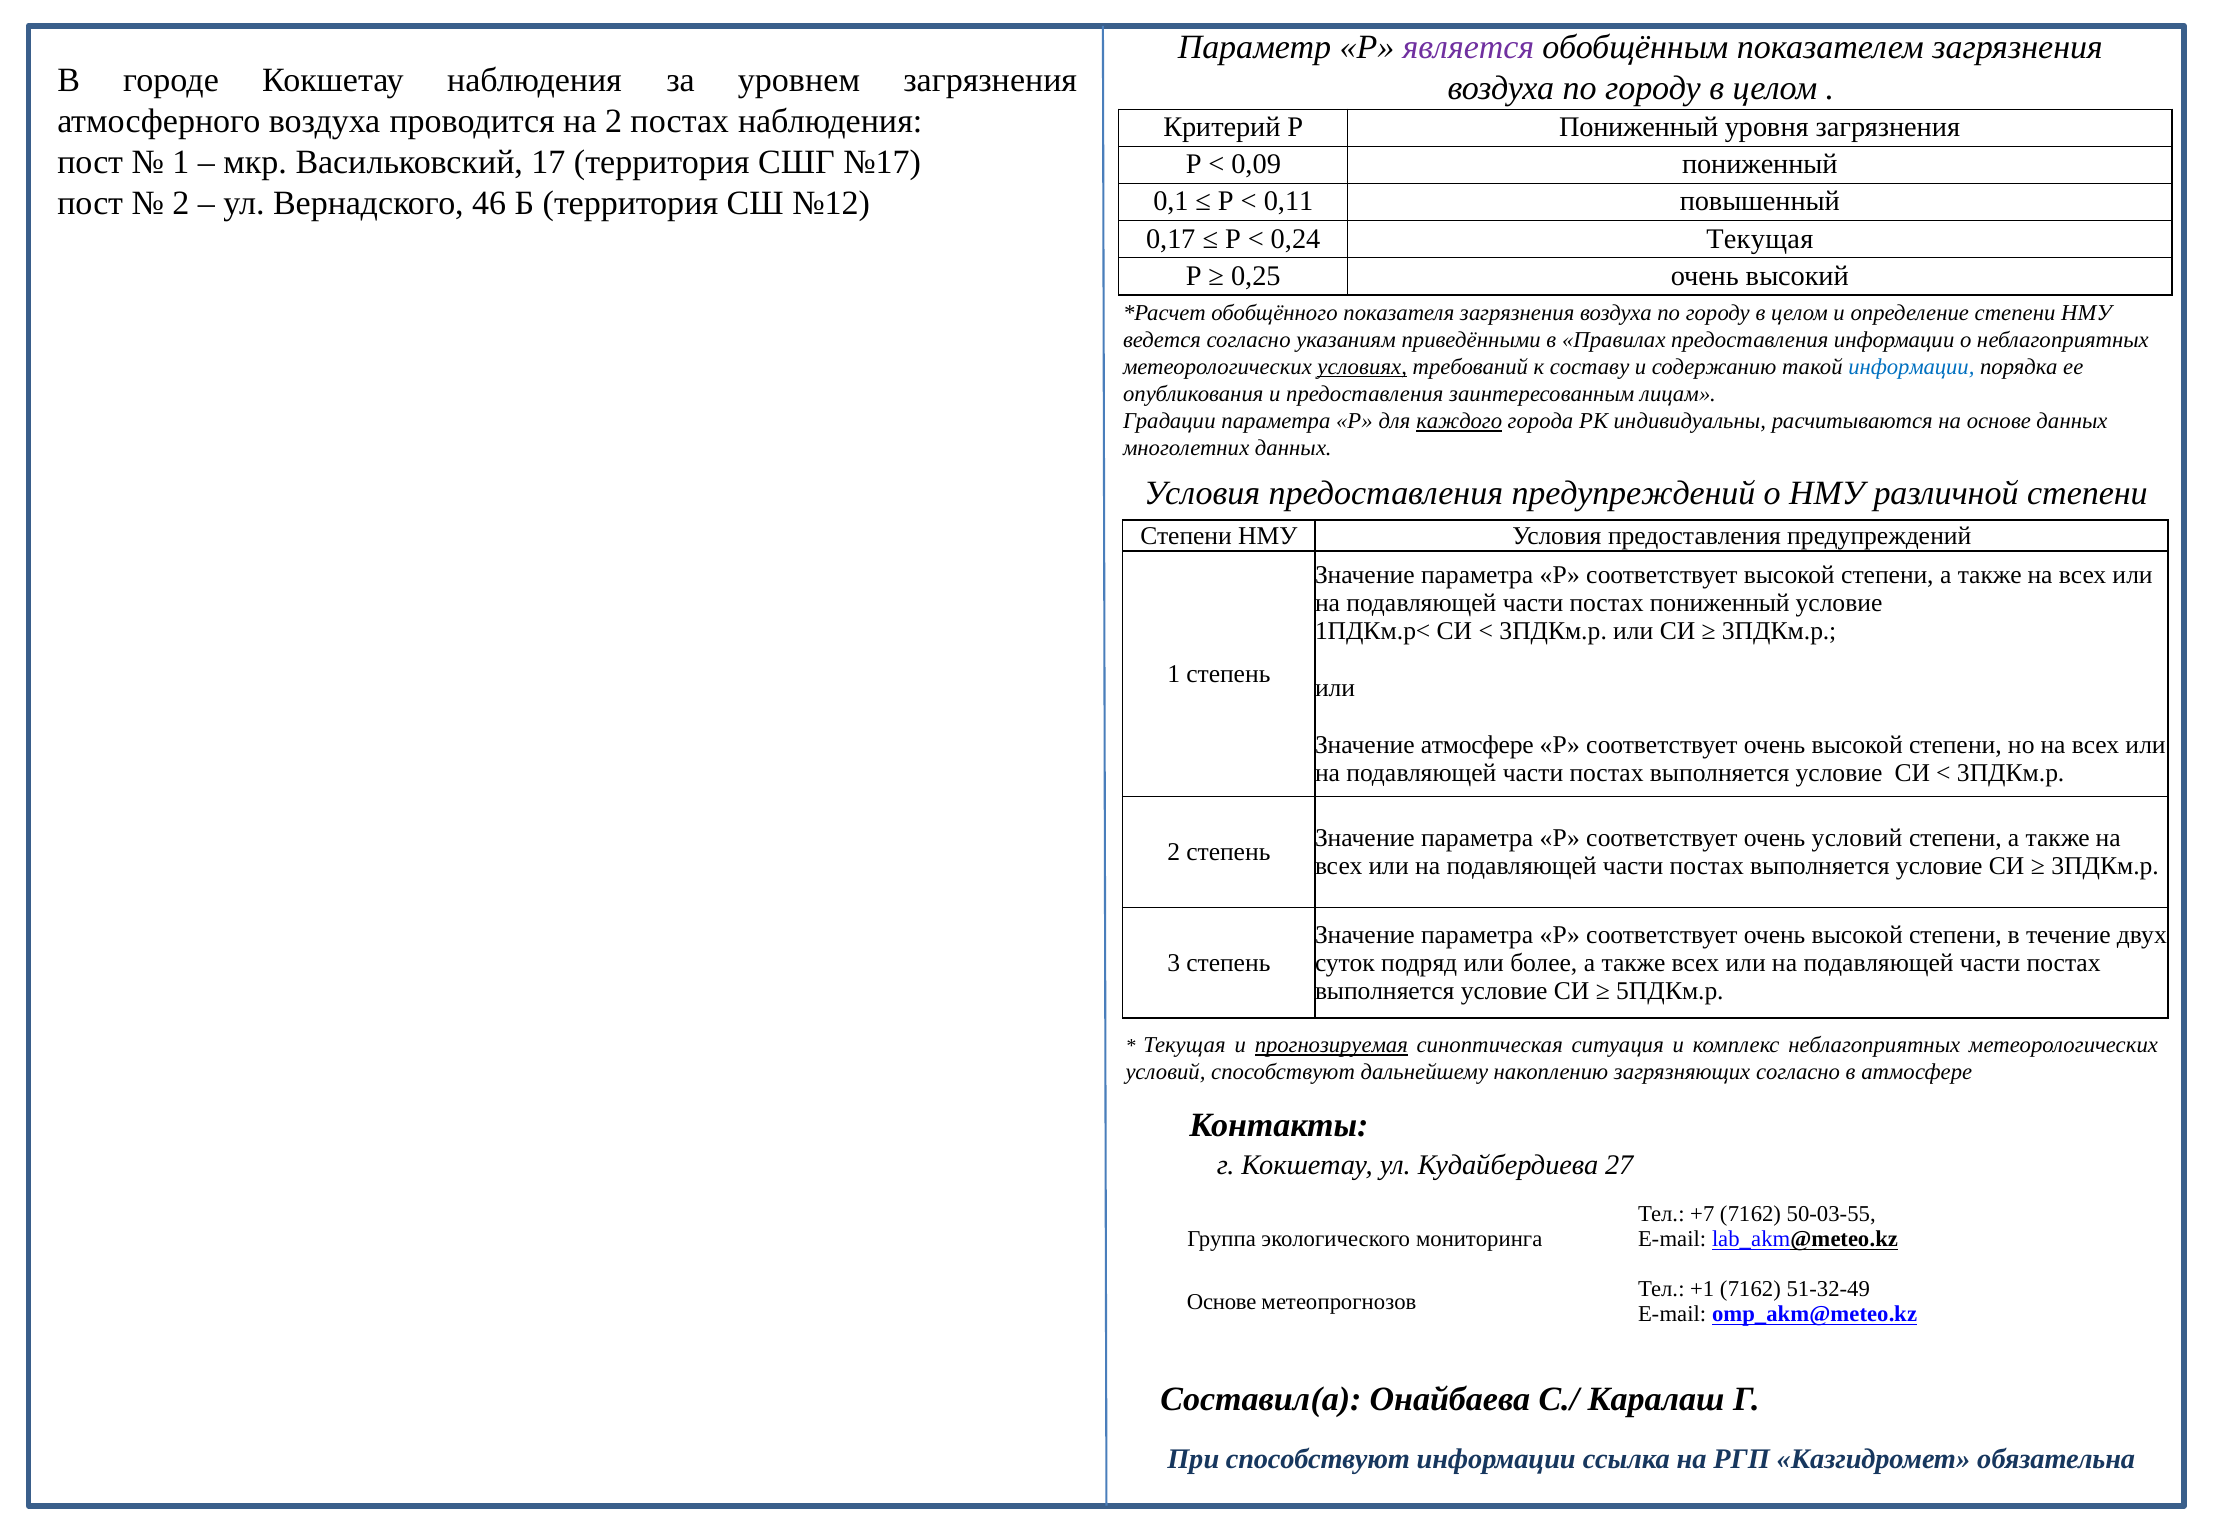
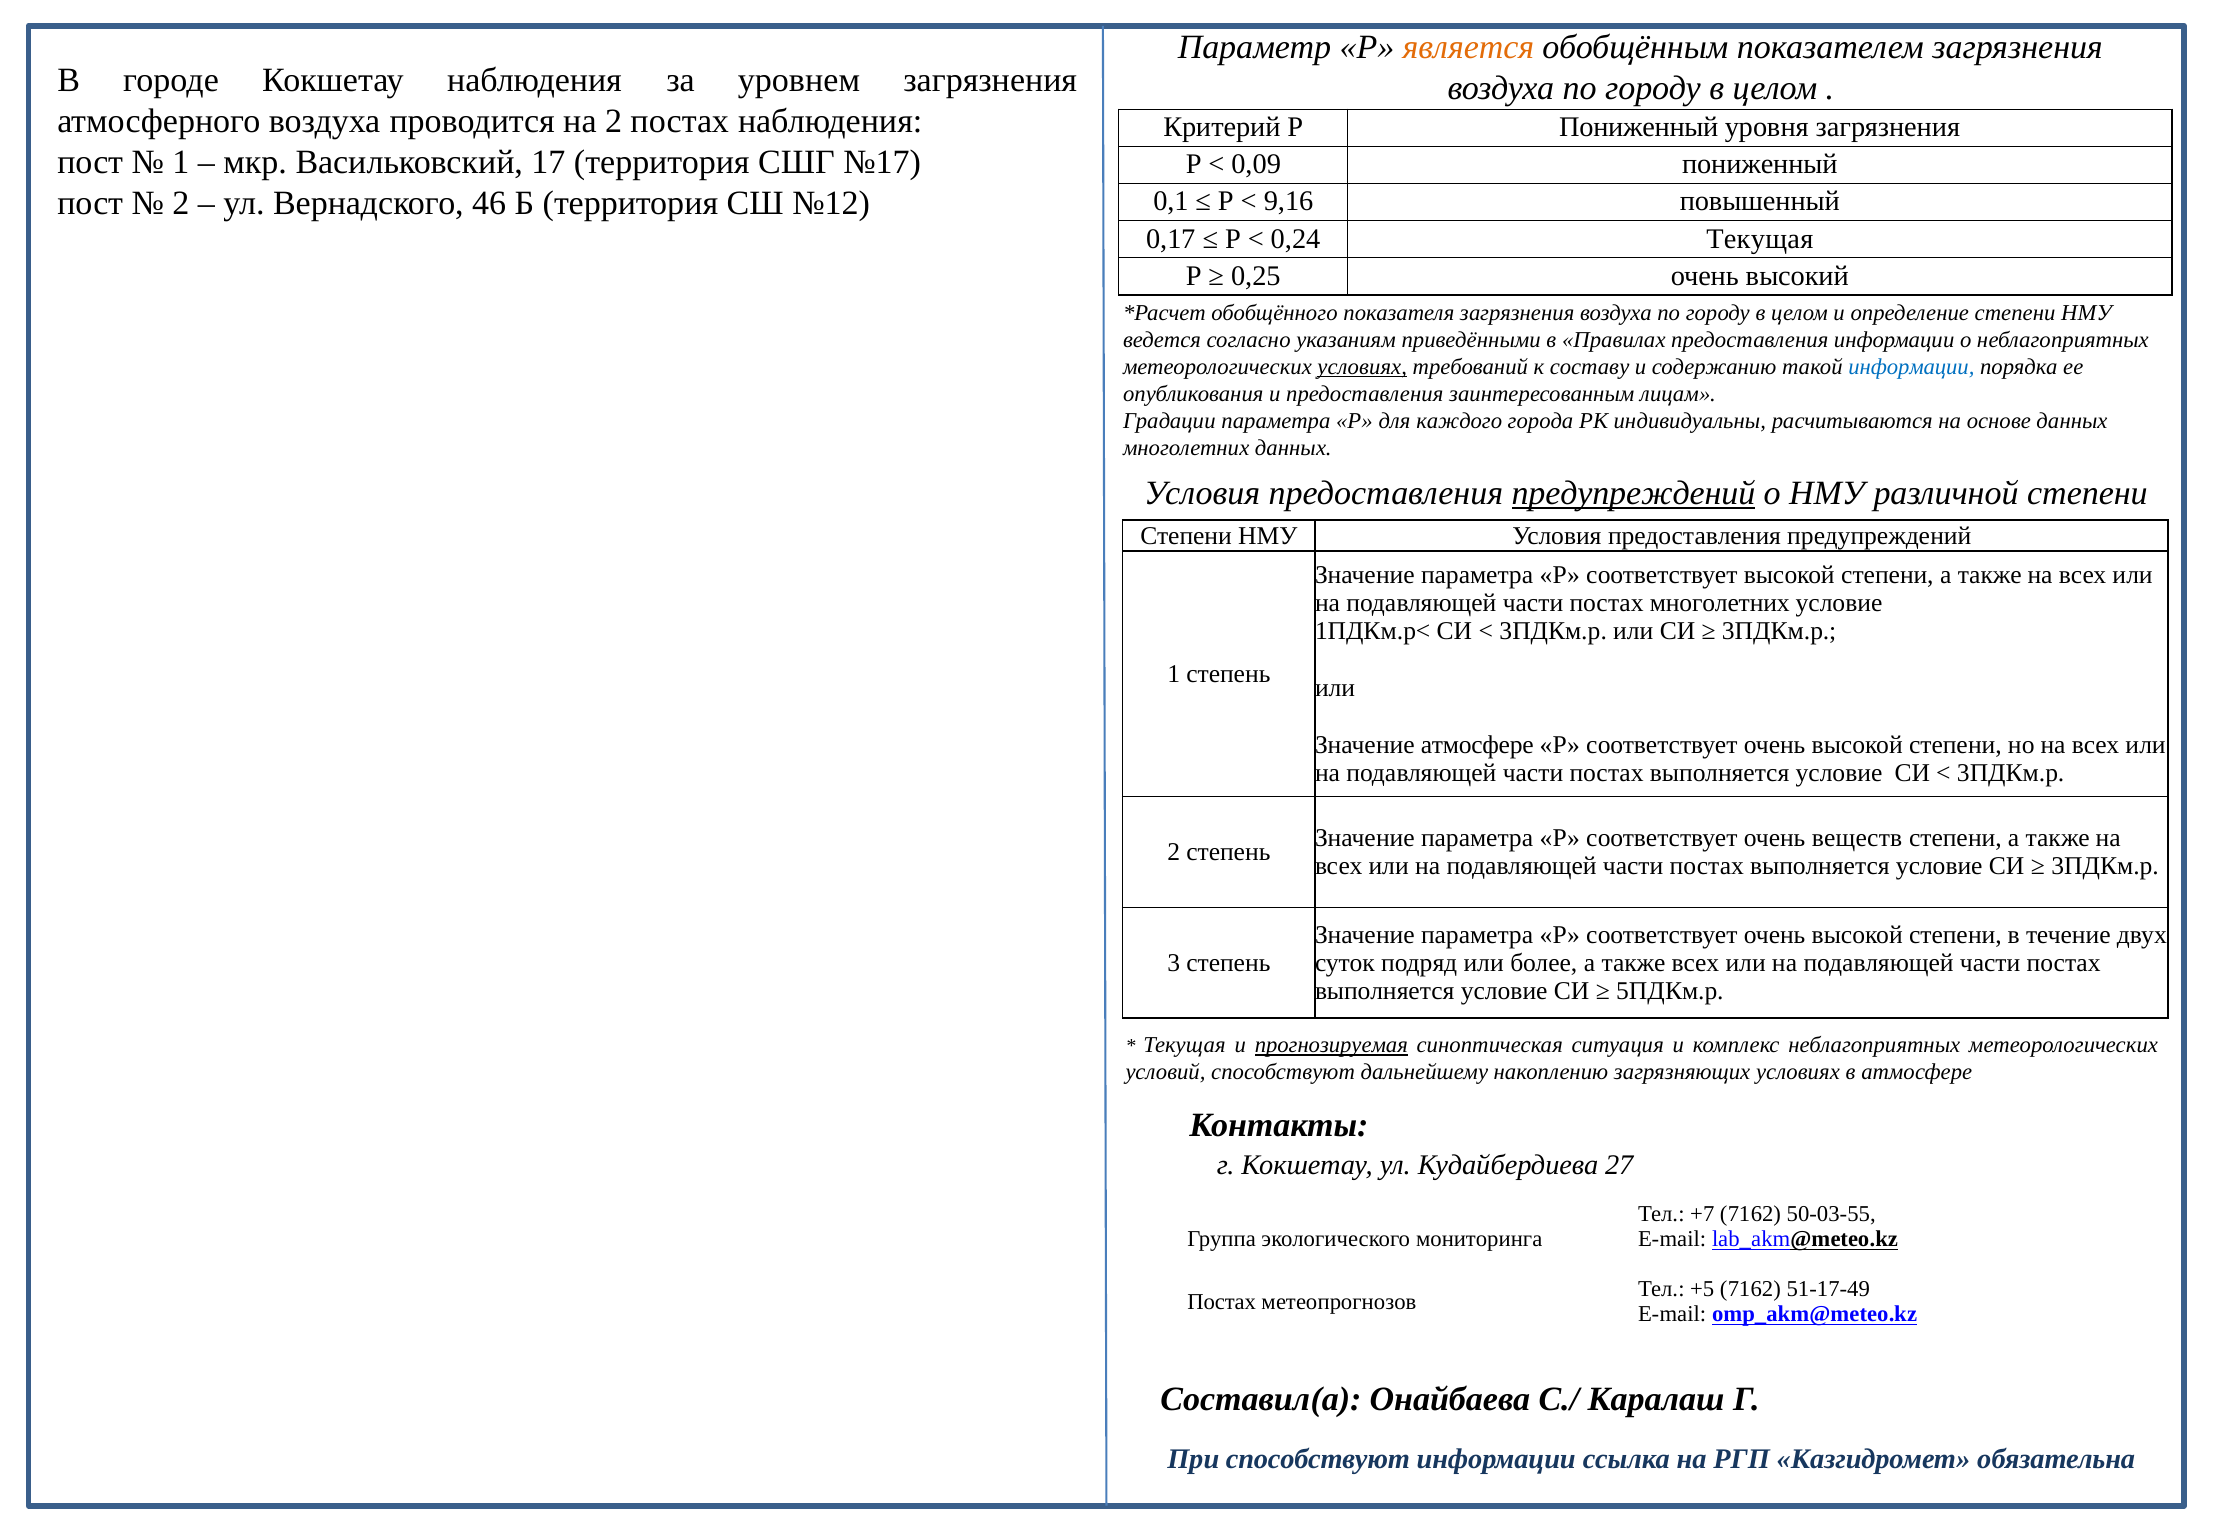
является colour: purple -> orange
0,11: 0,11 -> 9,16
каждого underline: present -> none
предупреждений at (1633, 494) underline: none -> present
постах пониженный: пониженный -> многолетних
очень условий: условий -> веществ
загрязняющих согласно: согласно -> условиях
+1: +1 -> +5
51-32-49: 51-32-49 -> 51-17-49
Основе at (1222, 1302): Основе -> Постах
